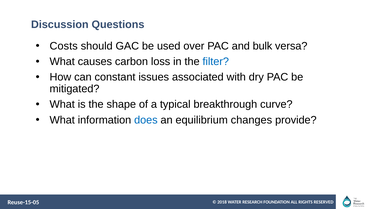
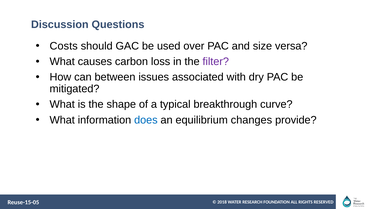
bulk: bulk -> size
filter colour: blue -> purple
constant: constant -> between
